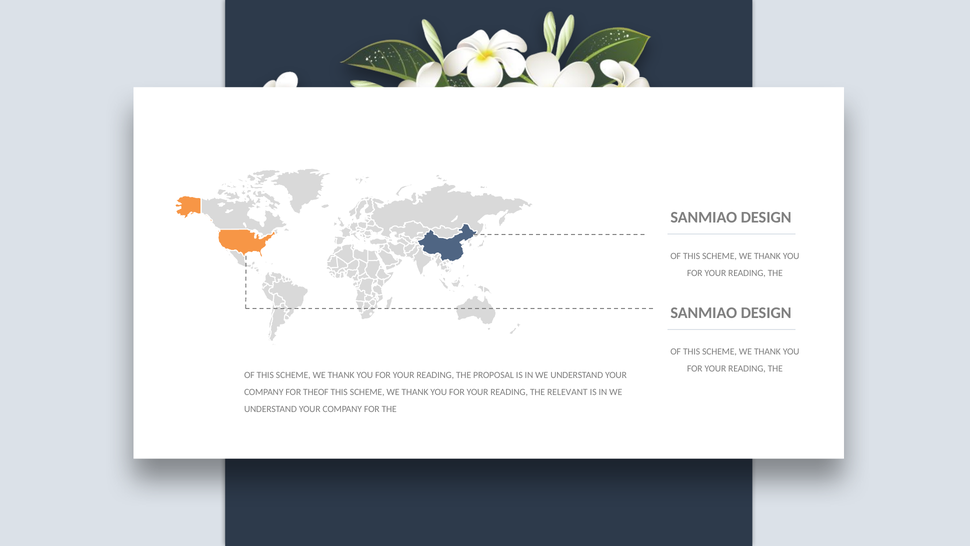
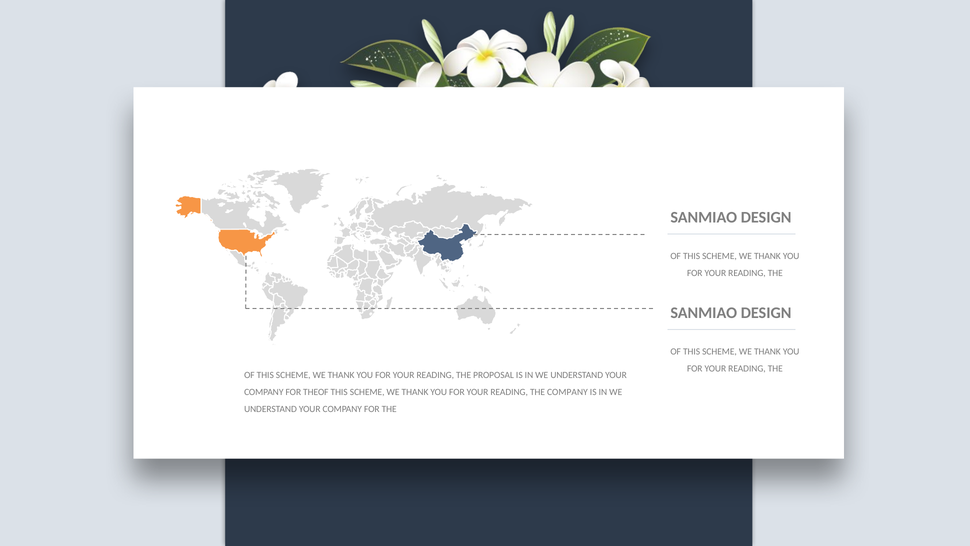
THE RELEVANT: RELEVANT -> COMPANY
